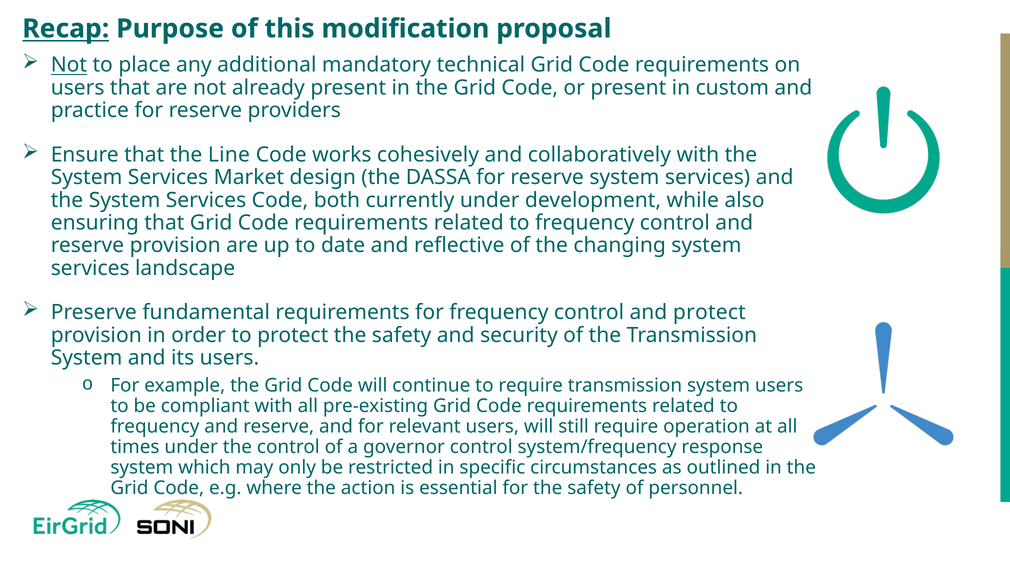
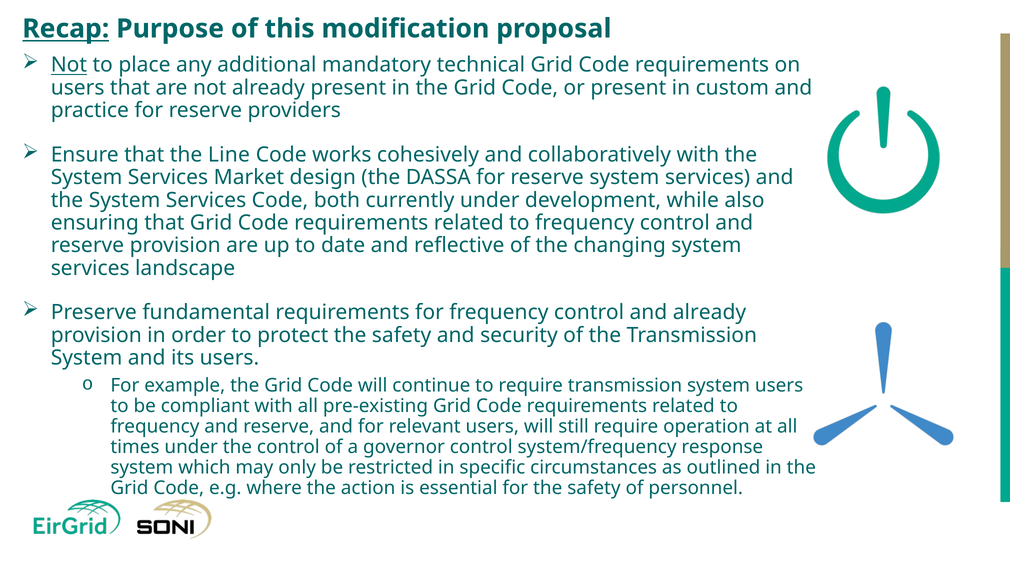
and protect: protect -> already
